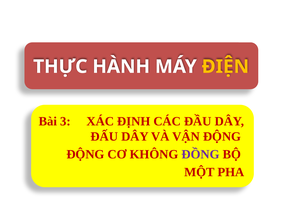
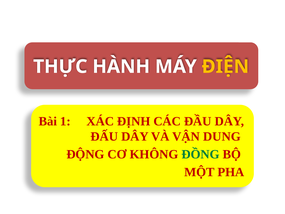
3: 3 -> 1
VẬN ĐỘNG: ĐỘNG -> DUNG
ĐỒNG colour: purple -> green
